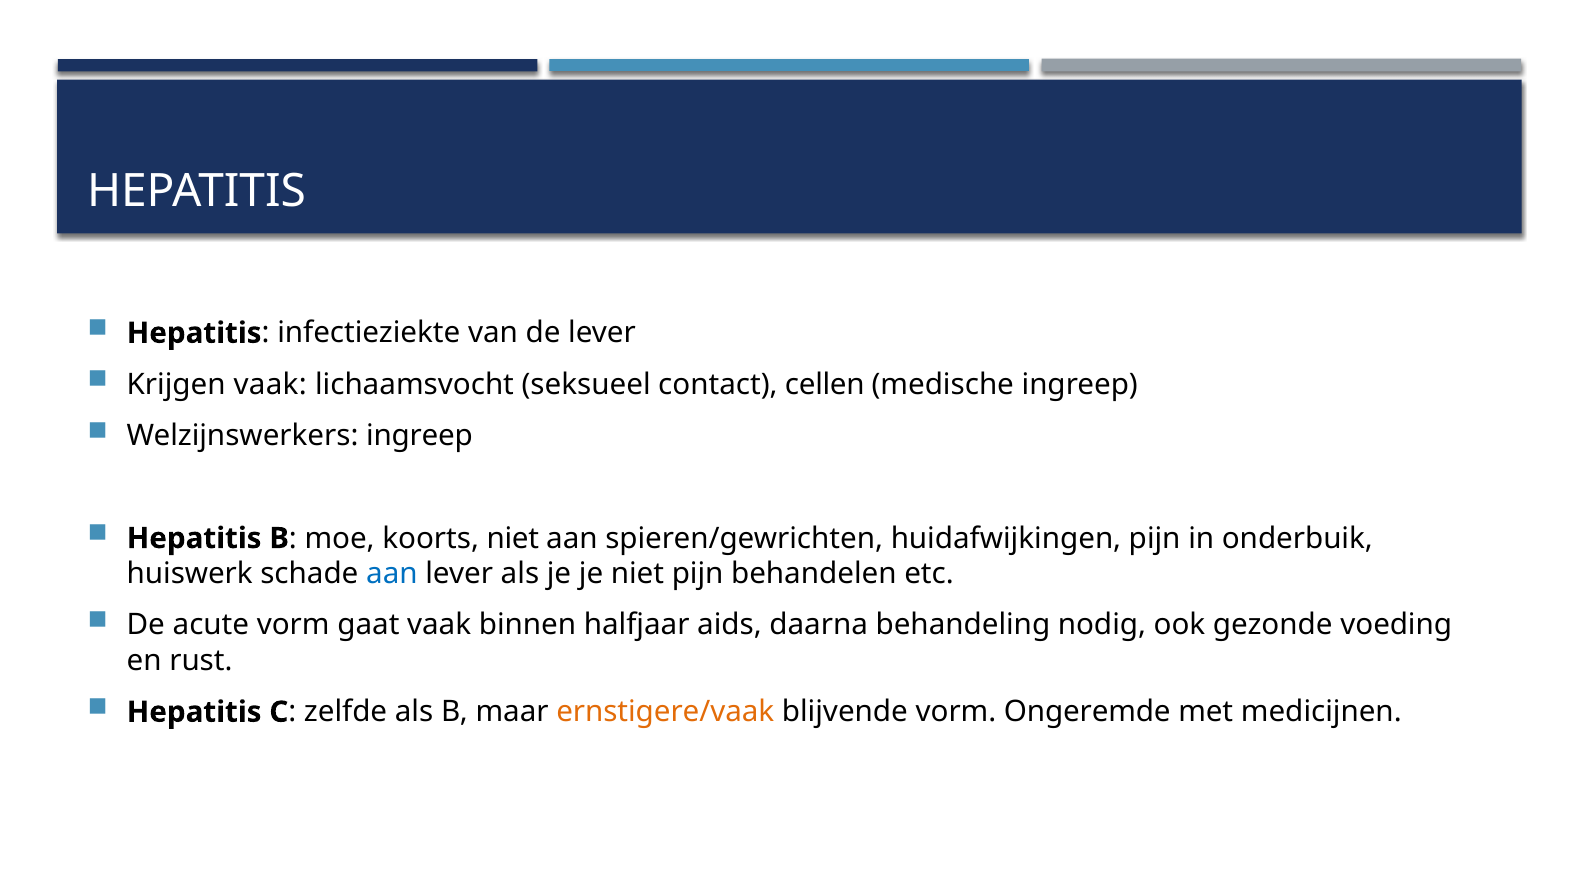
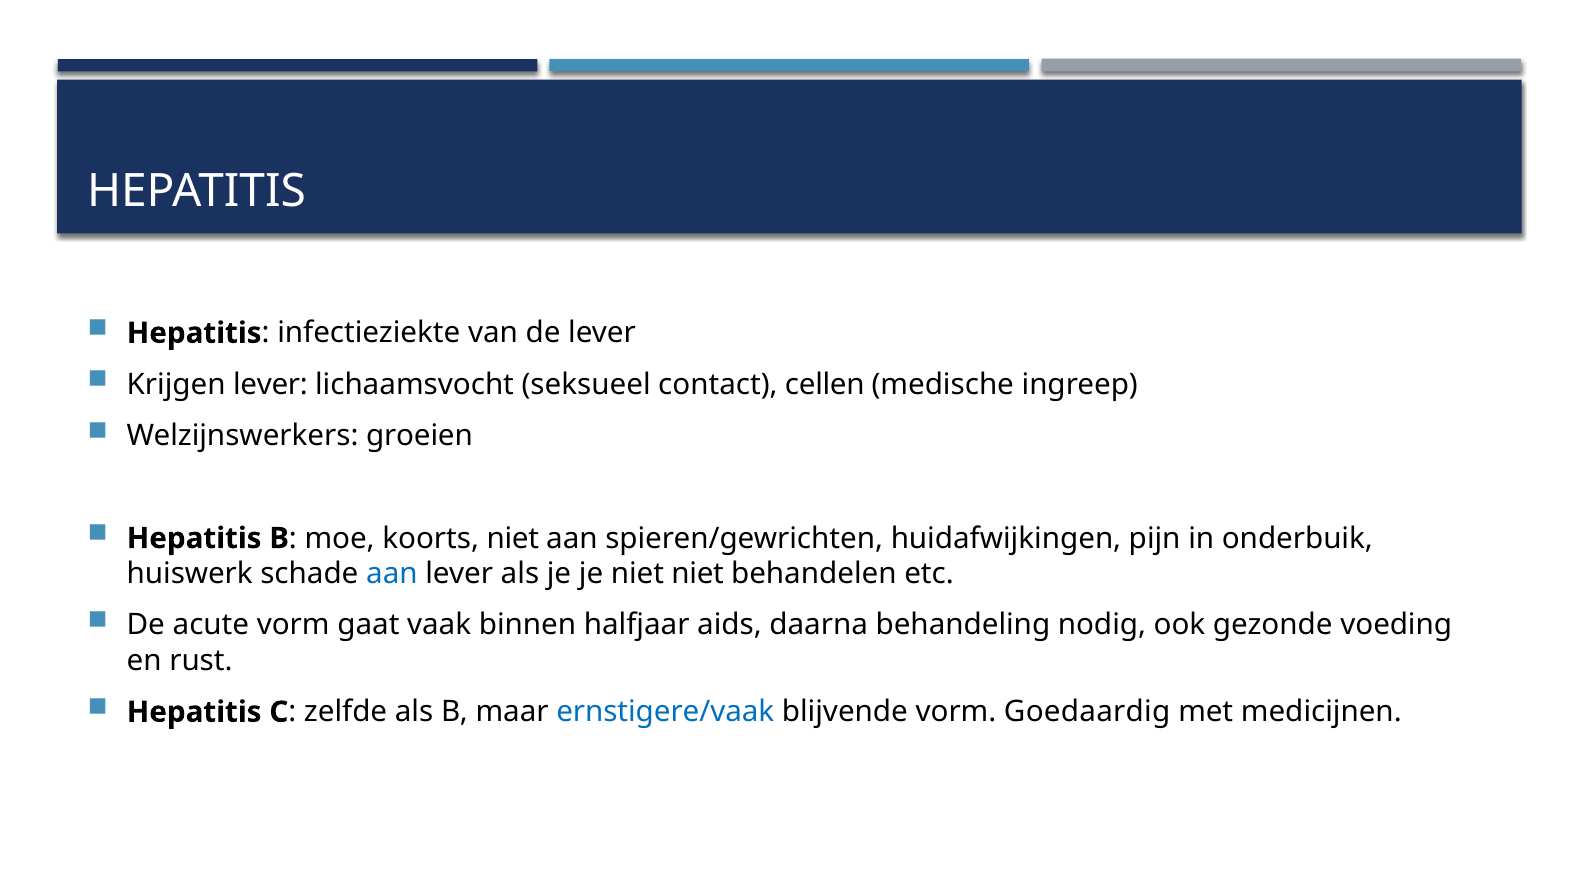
Krijgen vaak: vaak -> lever
Welzijnswerkers ingreep: ingreep -> groeien
niet pijn: pijn -> niet
ernstigere/vaak colour: orange -> blue
Ongeremde: Ongeremde -> Goedaardig
